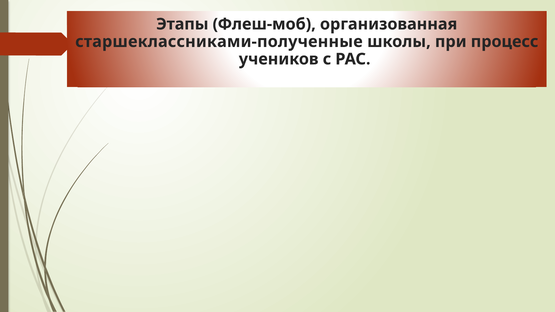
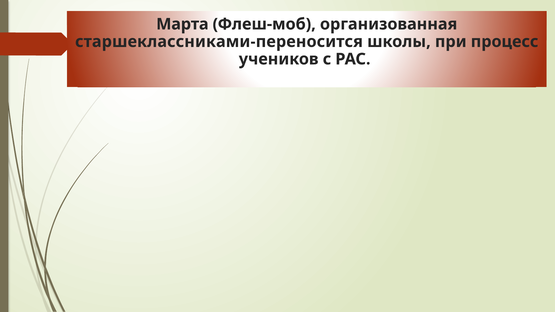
Этапы: Этапы -> Марта
старшеклассниками-полученные: старшеклассниками-полученные -> старшеклассниками-переносится
